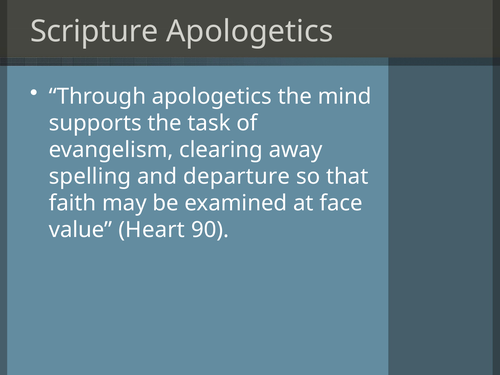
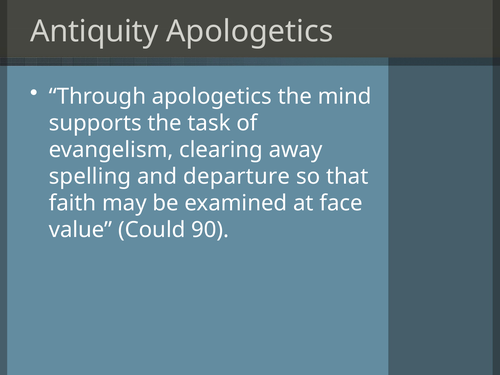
Scripture: Scripture -> Antiquity
Heart: Heart -> Could
